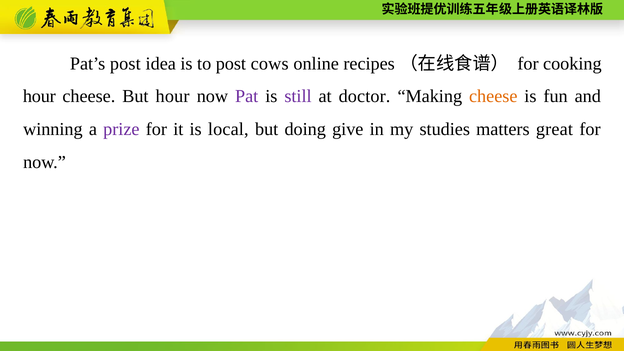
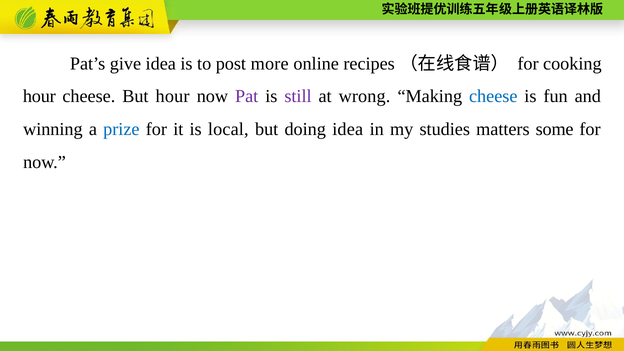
Pat’s post: post -> give
cows: cows -> more
doctor: doctor -> wrong
cheese at (493, 96) colour: orange -> blue
prize colour: purple -> blue
doing give: give -> idea
great: great -> some
